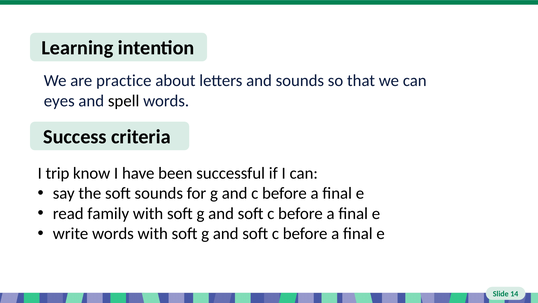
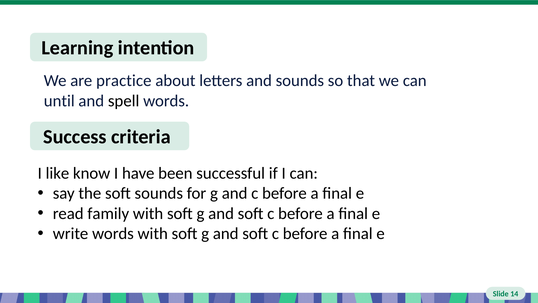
eyes: eyes -> until
trip: trip -> like
